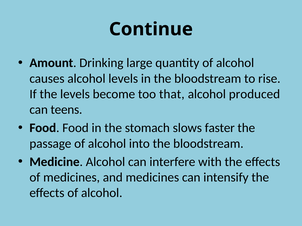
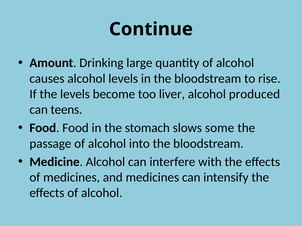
that: that -> liver
faster: faster -> some
